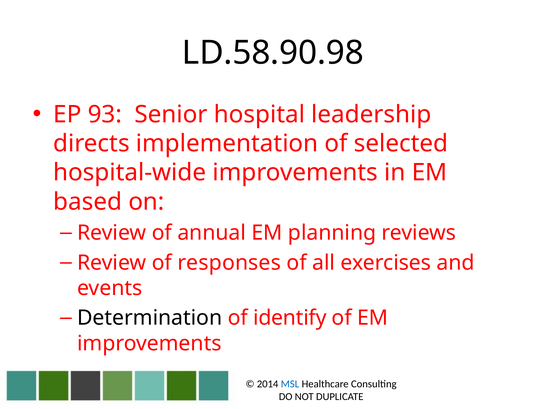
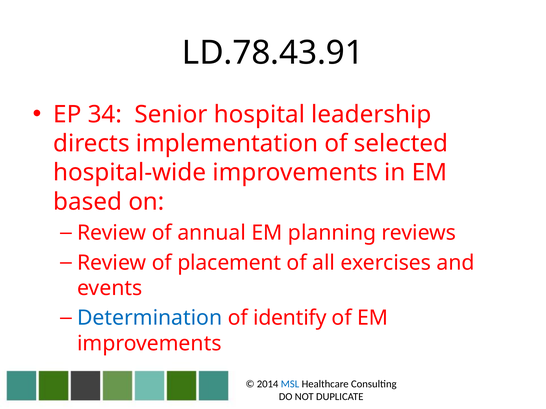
LD.58.90.98: LD.58.90.98 -> LD.78.43.91
93: 93 -> 34
responses: responses -> placement
Determination colour: black -> blue
